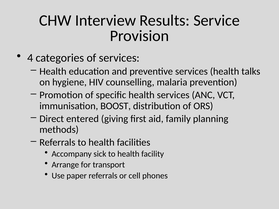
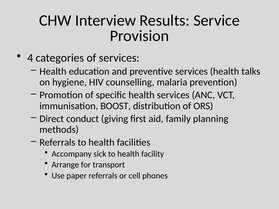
entered: entered -> conduct
